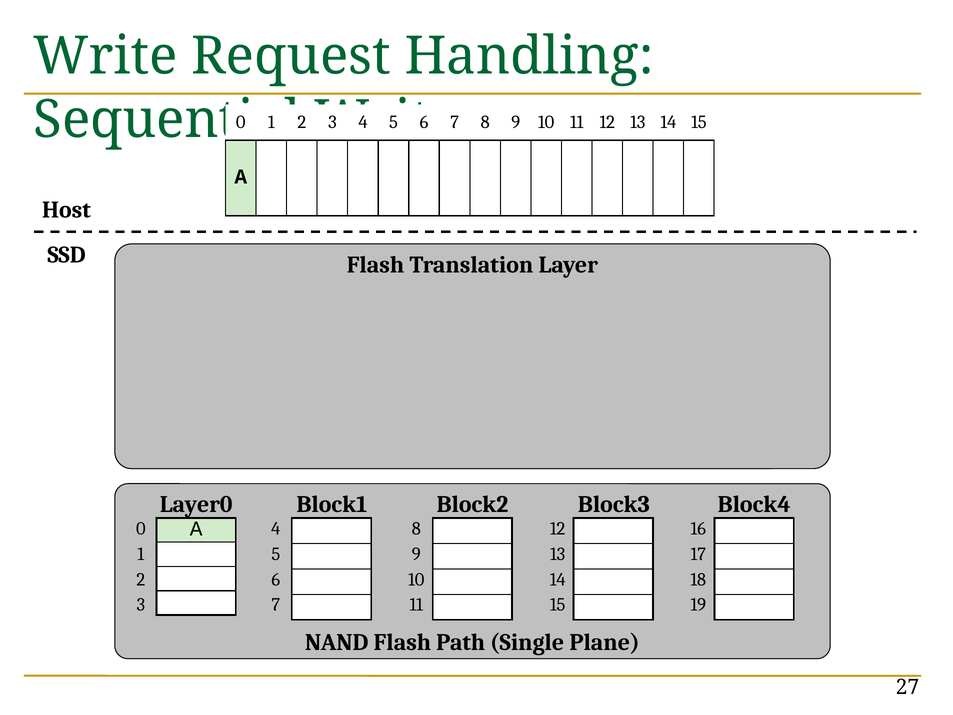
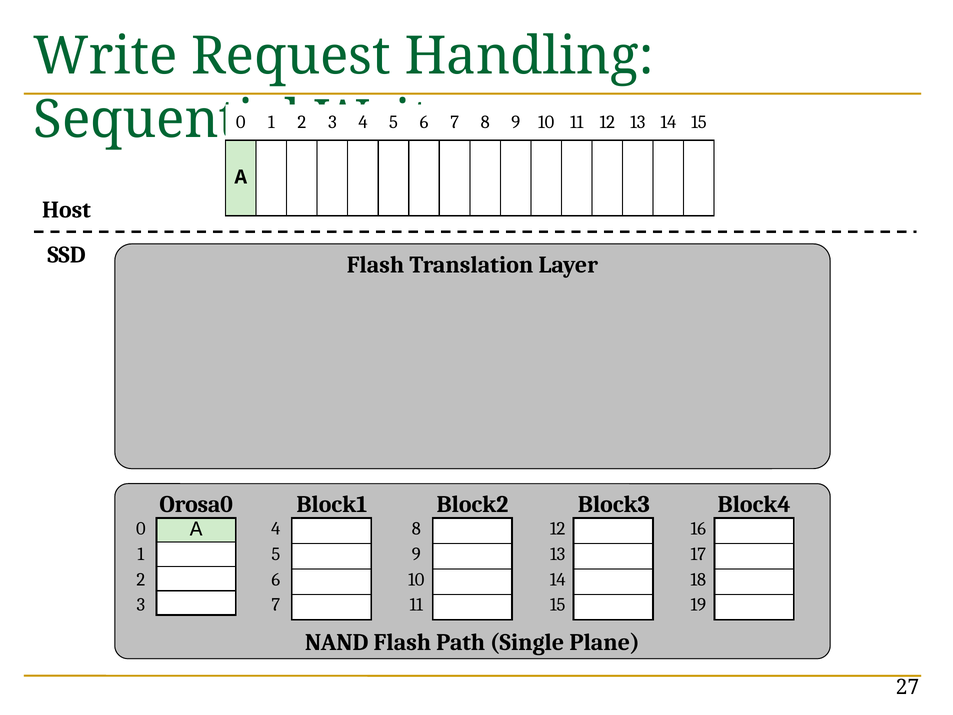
Layer0: Layer0 -> Orosa0
